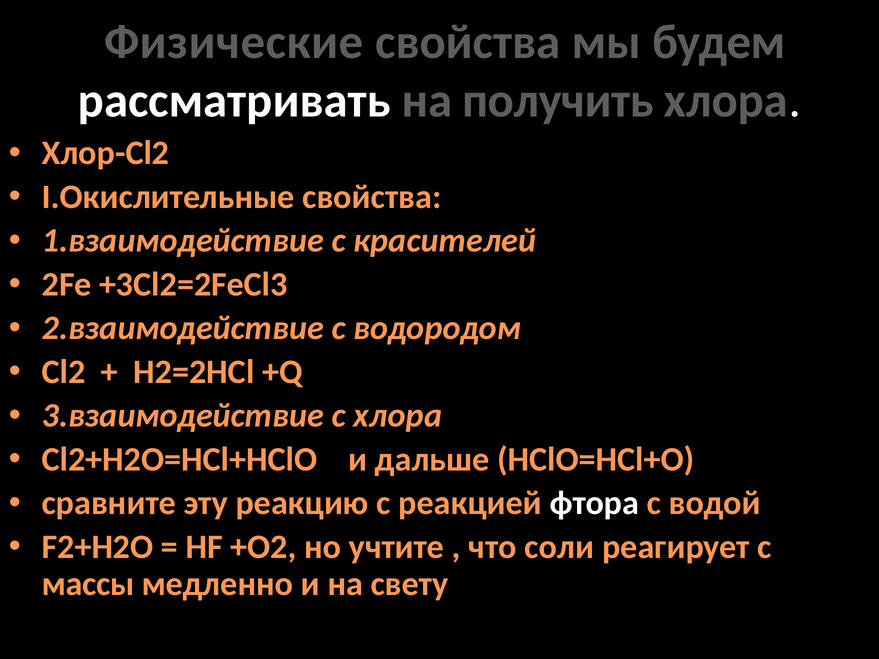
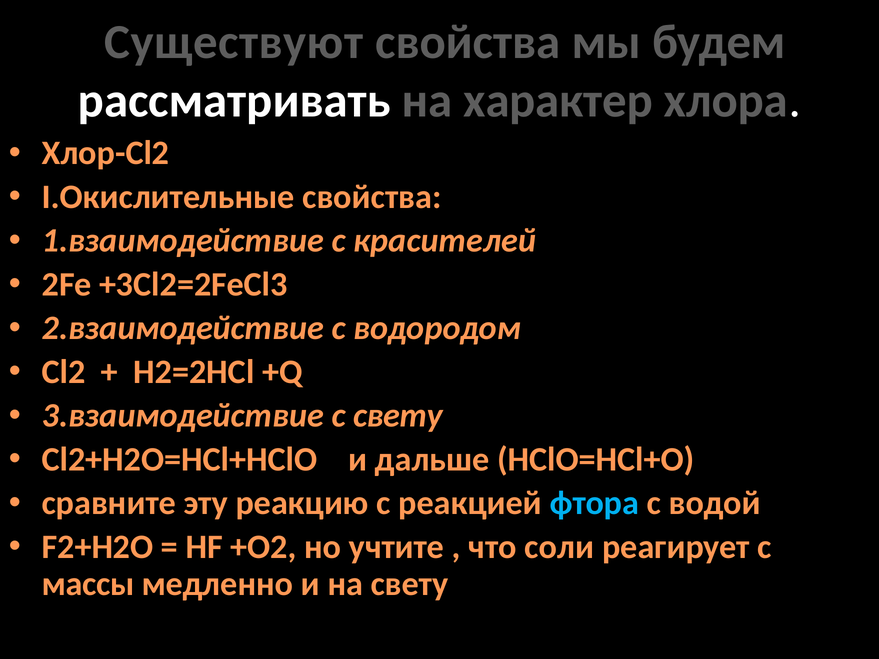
Физические: Физические -> Существуют
получить: получить -> характер
с хлора: хлора -> свету
фтора colour: white -> light blue
